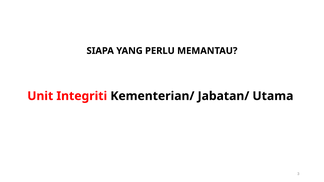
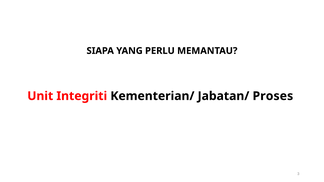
Utama: Utama -> Proses
